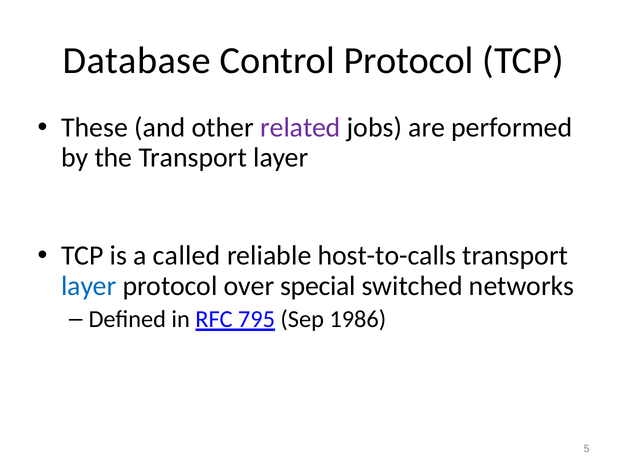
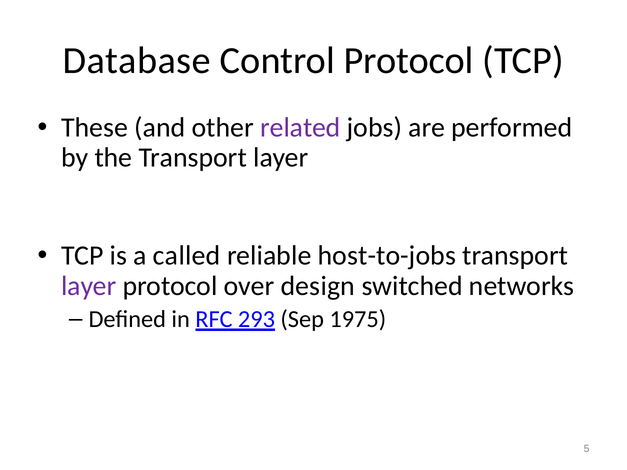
host-to-calls: host-to-calls -> host-to-jobs
layer at (89, 286) colour: blue -> purple
special: special -> design
795: 795 -> 293
1986: 1986 -> 1975
